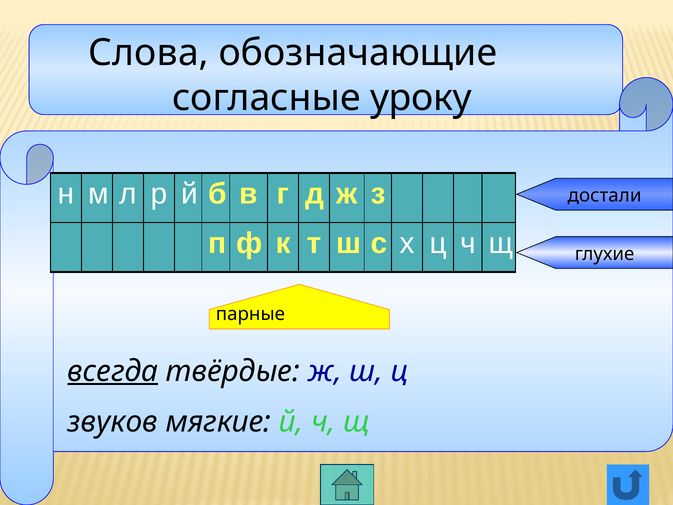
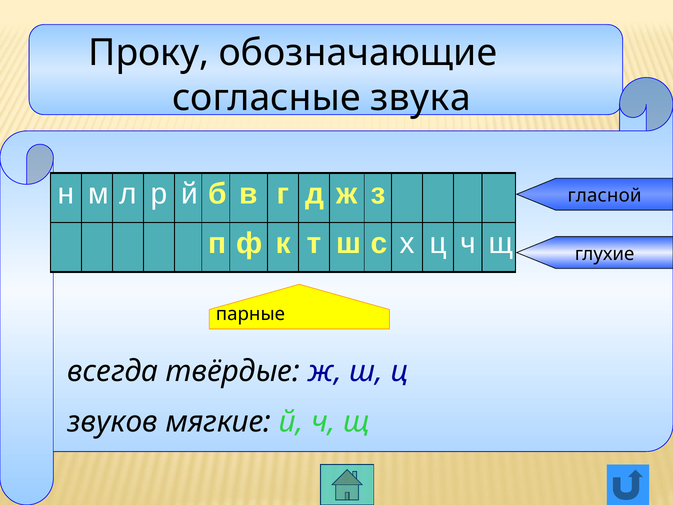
Слова: Слова -> Проку
уроку: уроку -> звука
достали: достали -> гласной
всегда underline: present -> none
